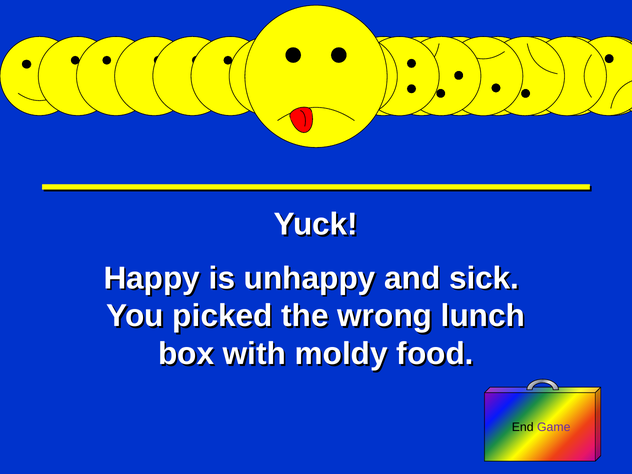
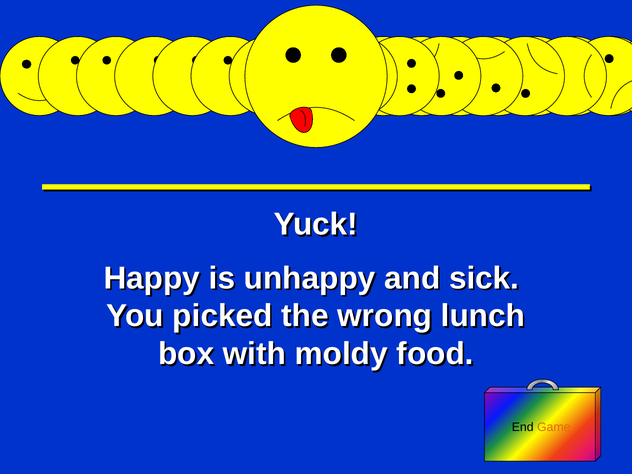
Game colour: purple -> orange
